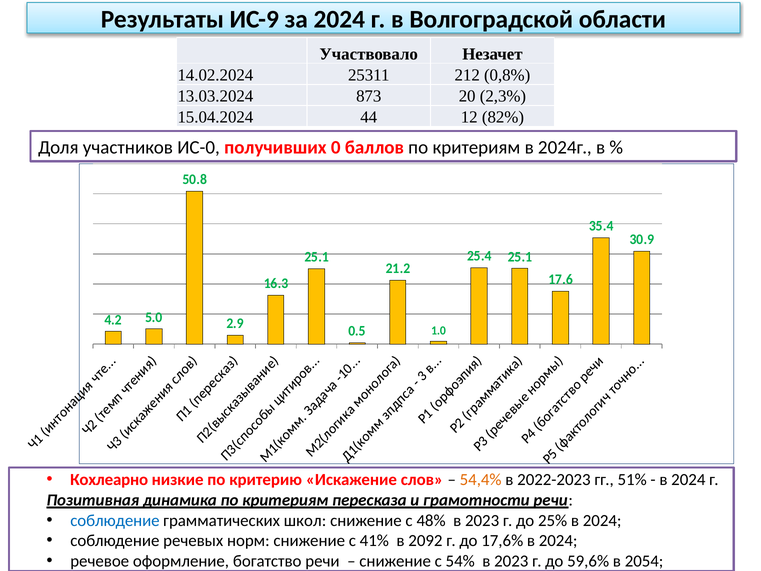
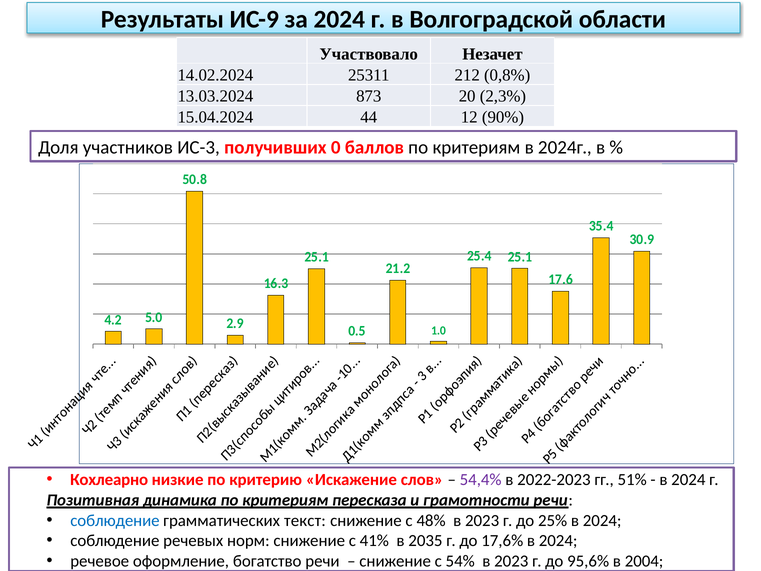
82%: 82% -> 90%
ИС-0: ИС-0 -> ИС-3
54,4% colour: orange -> purple
школ: школ -> текст
2092: 2092 -> 2035
59,6%: 59,6% -> 95,6%
2054: 2054 -> 2004
